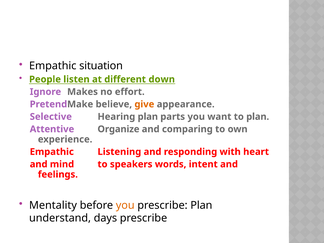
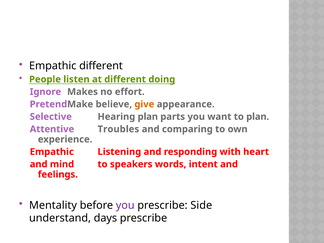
Empathic situation: situation -> different
down: down -> doing
Organize: Organize -> Troubles
you at (125, 205) colour: orange -> purple
prescribe Plan: Plan -> Side
